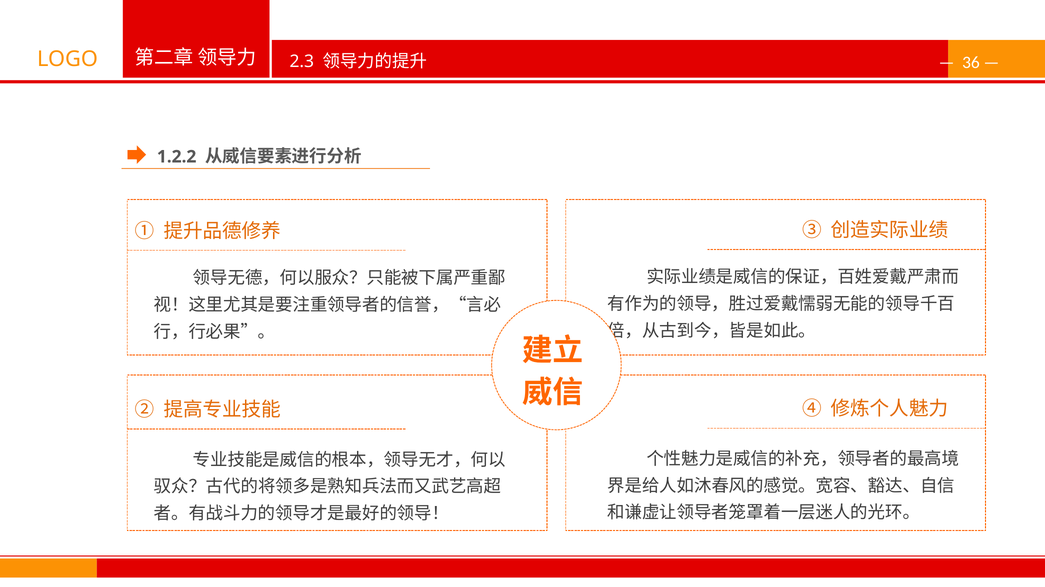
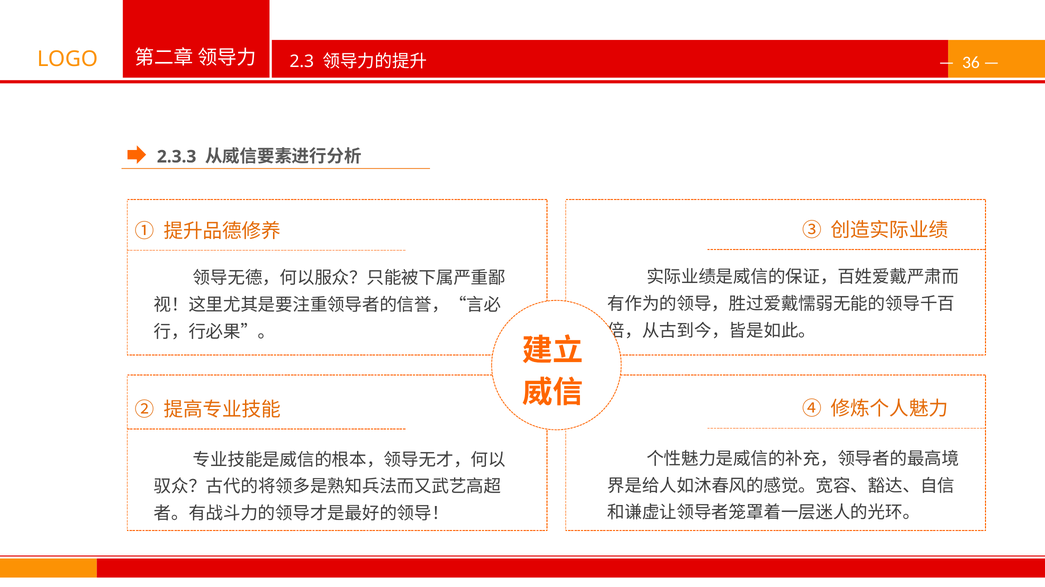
1.2.2: 1.2.2 -> 2.3.3
